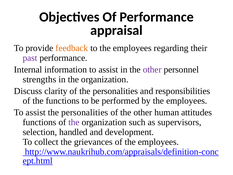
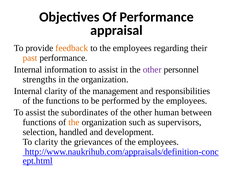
past colour: purple -> orange
Discuss at (28, 91): Discuss -> Internal
of the personalities: personalities -> management
personalities at (85, 112): personalities -> subordinates
attitudes: attitudes -> between
the at (74, 122) colour: purple -> orange
To collect: collect -> clarity
